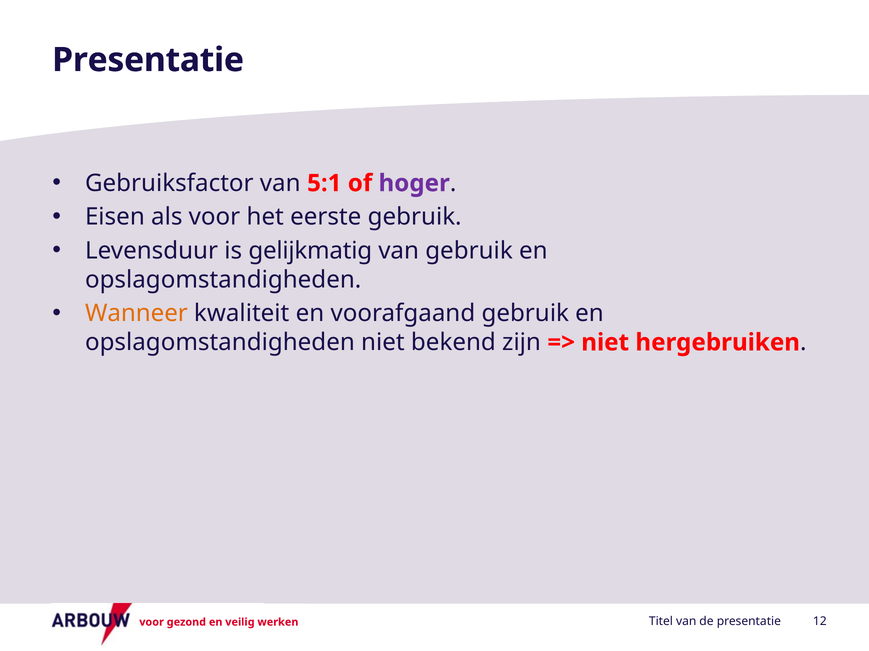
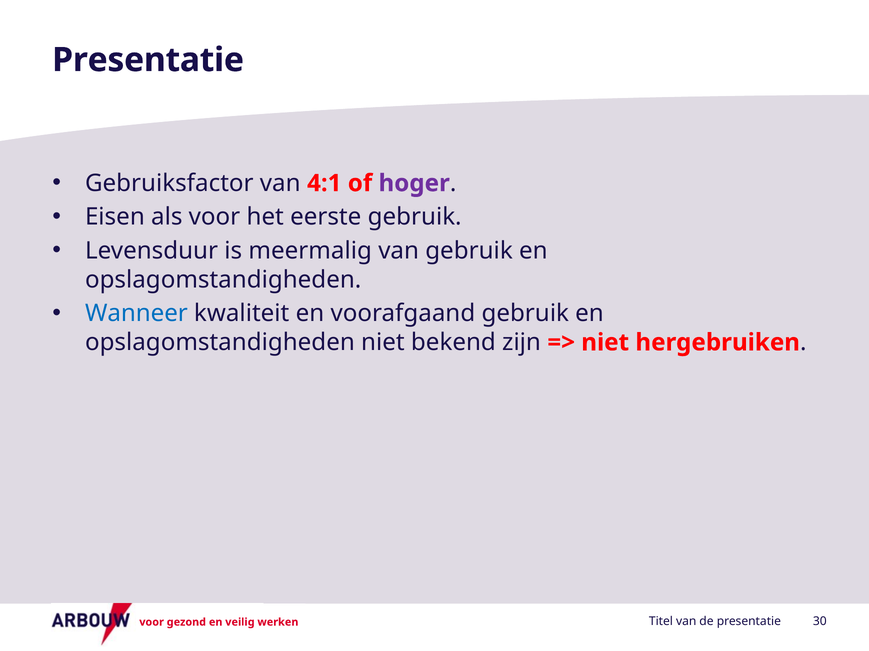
5:1: 5:1 -> 4:1
gelijkmatig: gelijkmatig -> meermalig
Wanneer colour: orange -> blue
12: 12 -> 30
